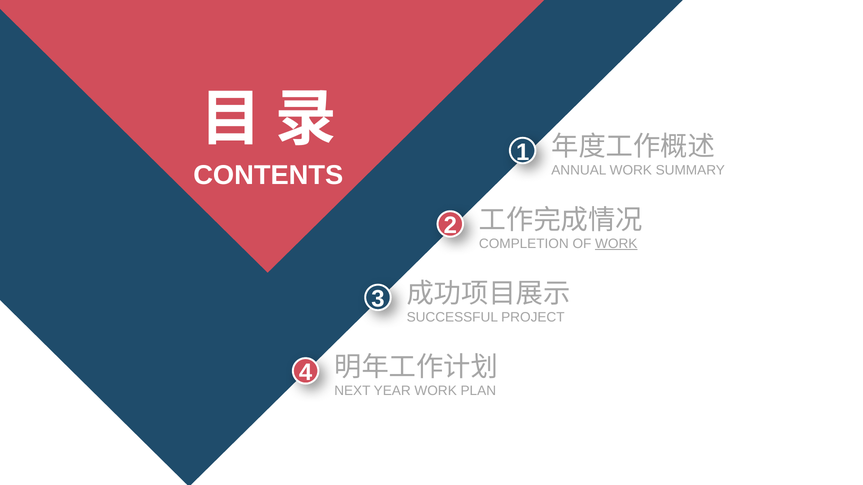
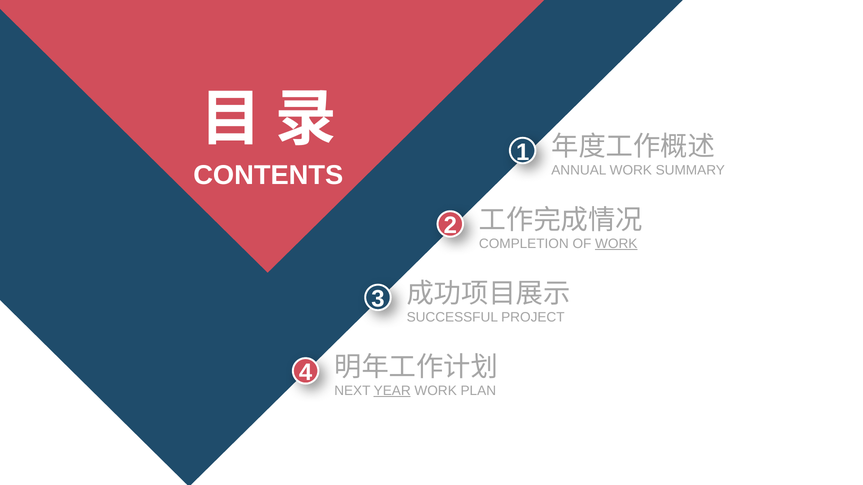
YEAR underline: none -> present
